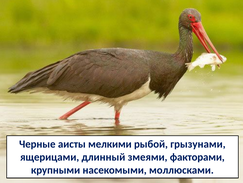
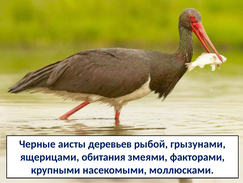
мелкими: мелкими -> деревьев
длинный: длинный -> обитания
